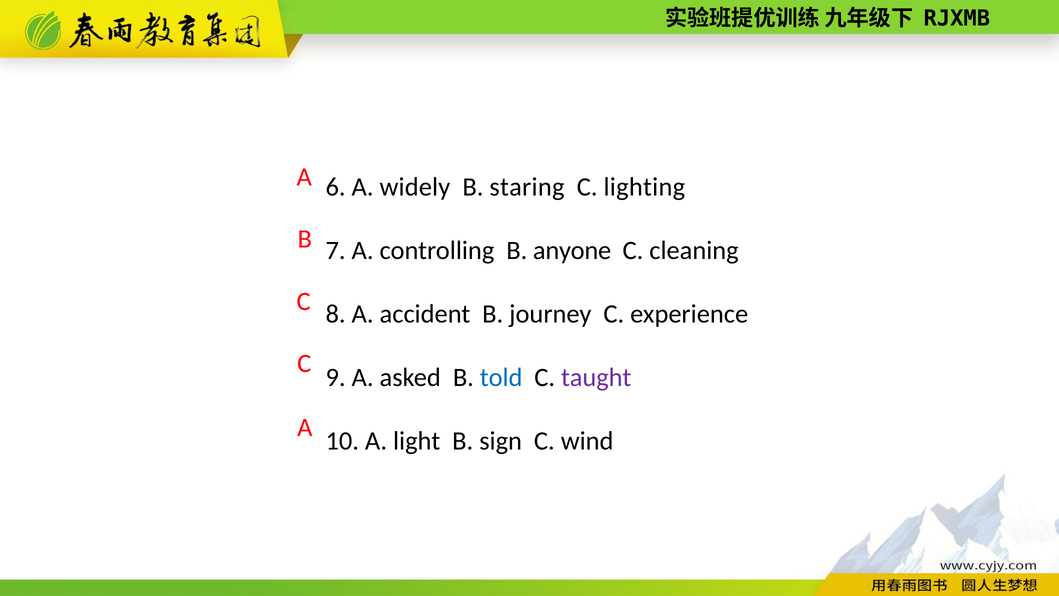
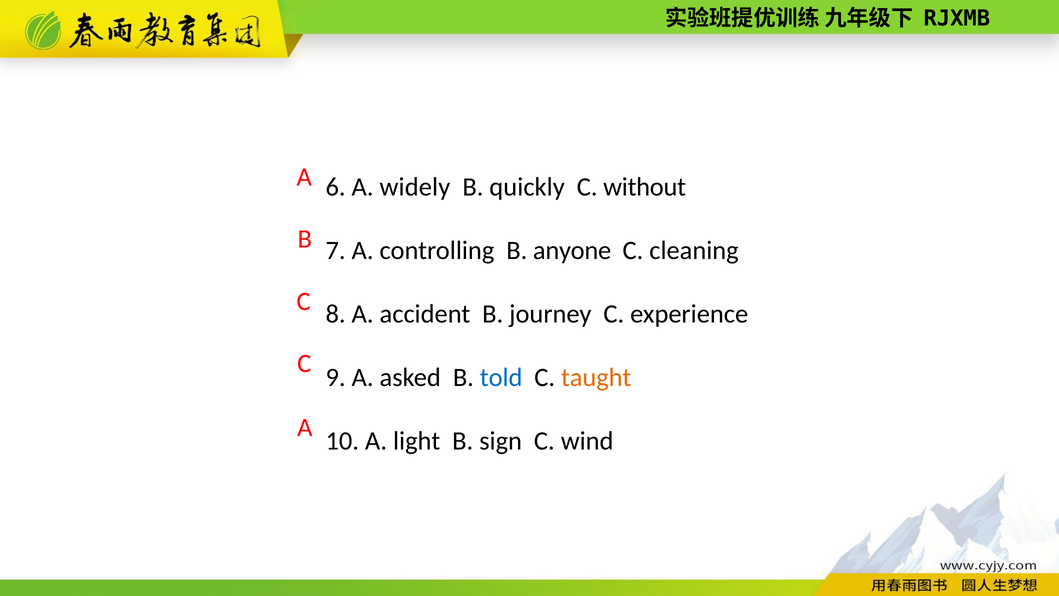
staring: staring -> quickly
lighting: lighting -> without
taught colour: purple -> orange
